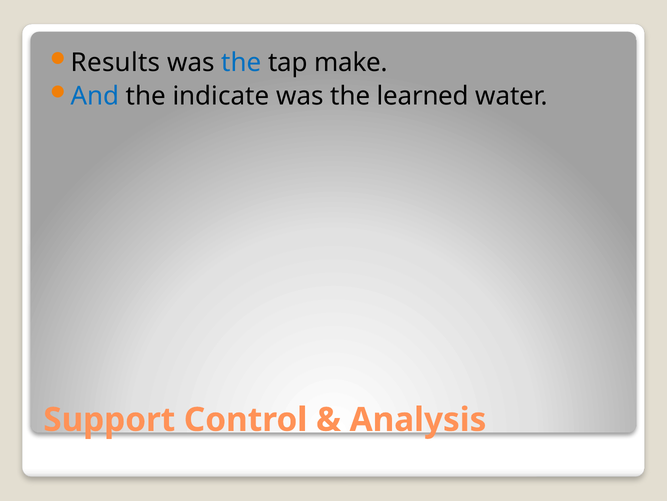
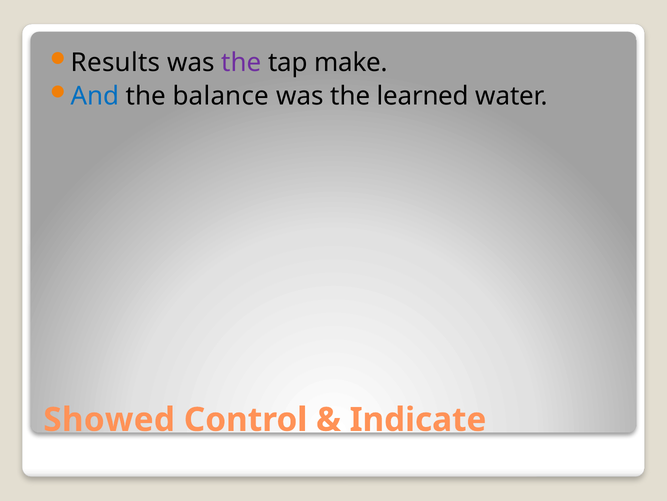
the at (241, 63) colour: blue -> purple
indicate: indicate -> balance
Support: Support -> Showed
Analysis: Analysis -> Indicate
